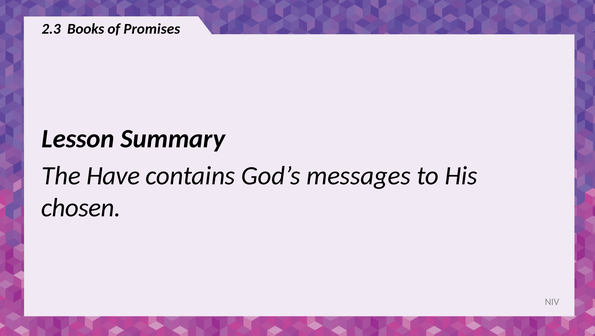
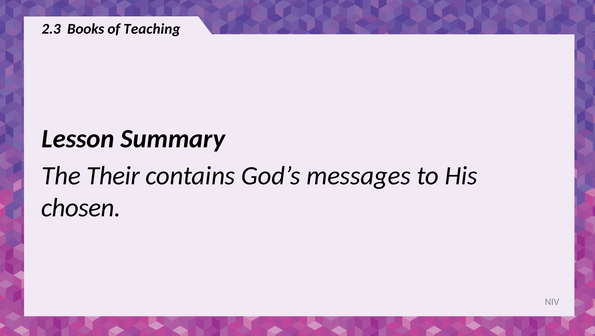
Promises: Promises -> Teaching
Have: Have -> Their
